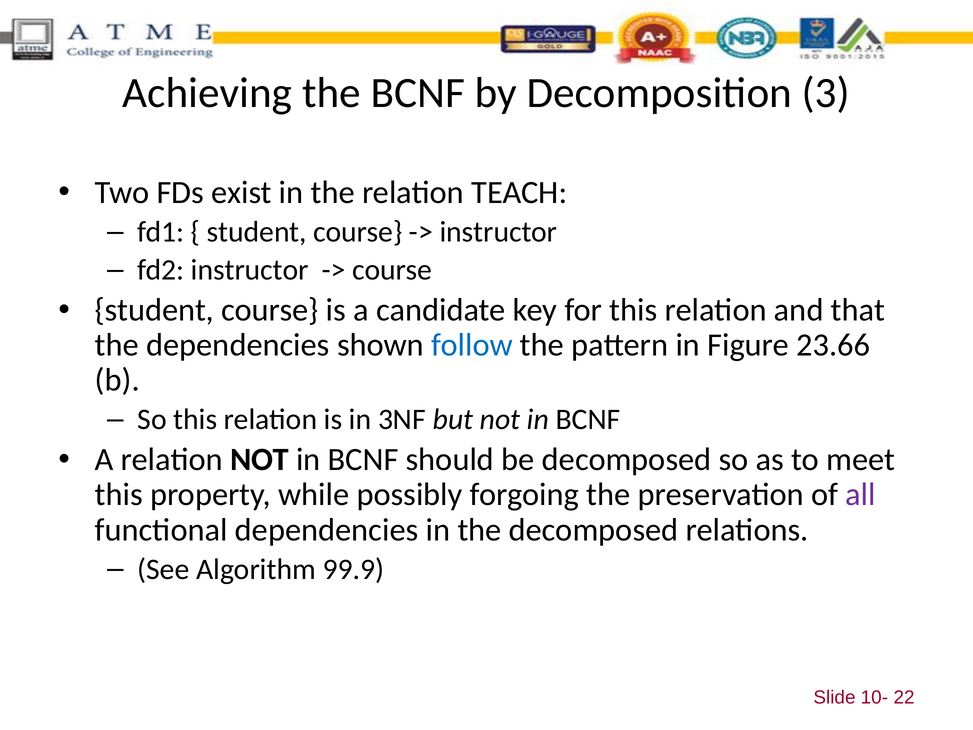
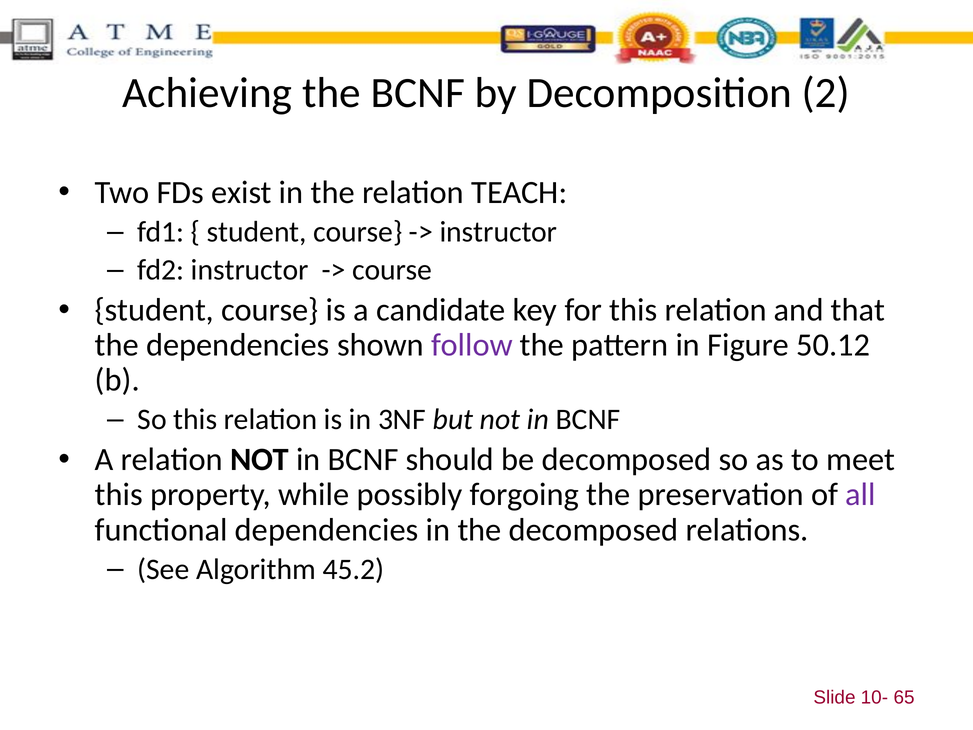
3: 3 -> 2
follow colour: blue -> purple
23.66: 23.66 -> 50.12
99.9: 99.9 -> 45.2
22: 22 -> 65
